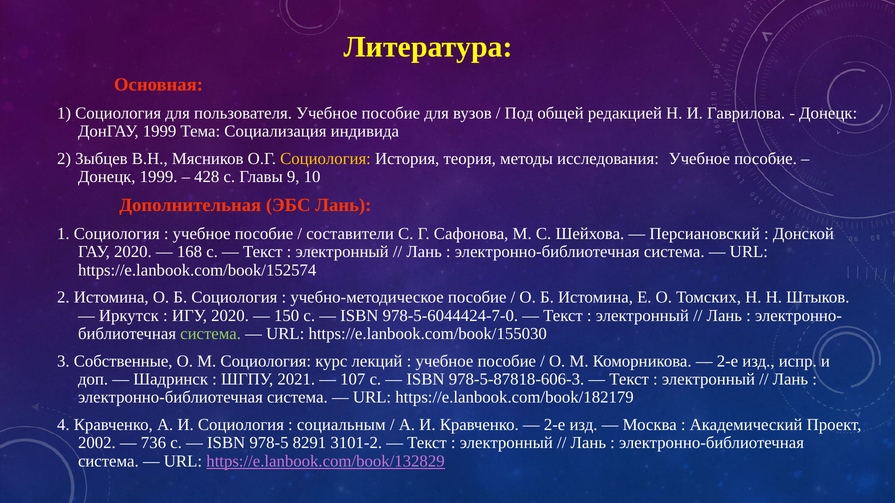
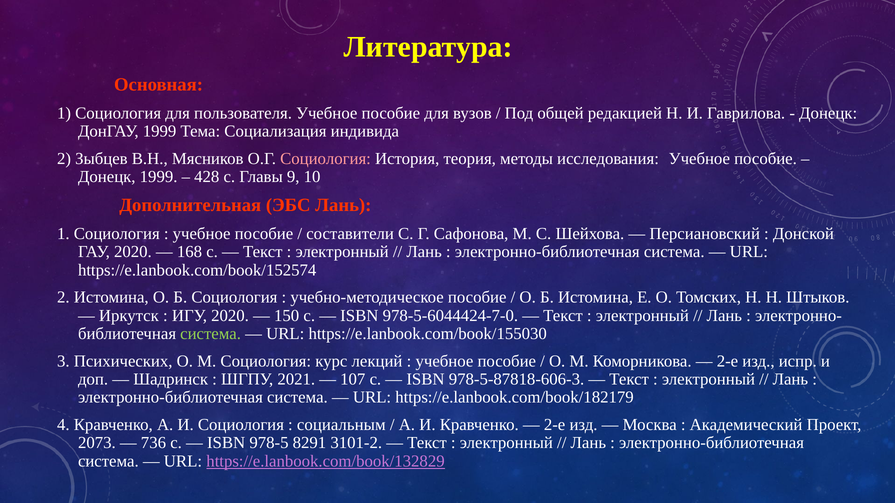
Социология at (326, 159) colour: yellow -> pink
Собственные: Собственные -> Психических
2002: 2002 -> 2073
